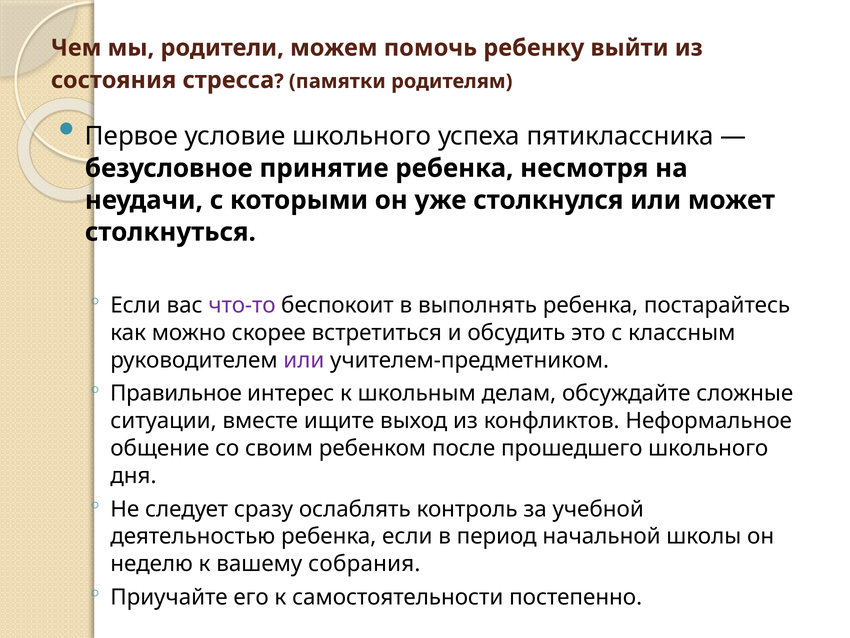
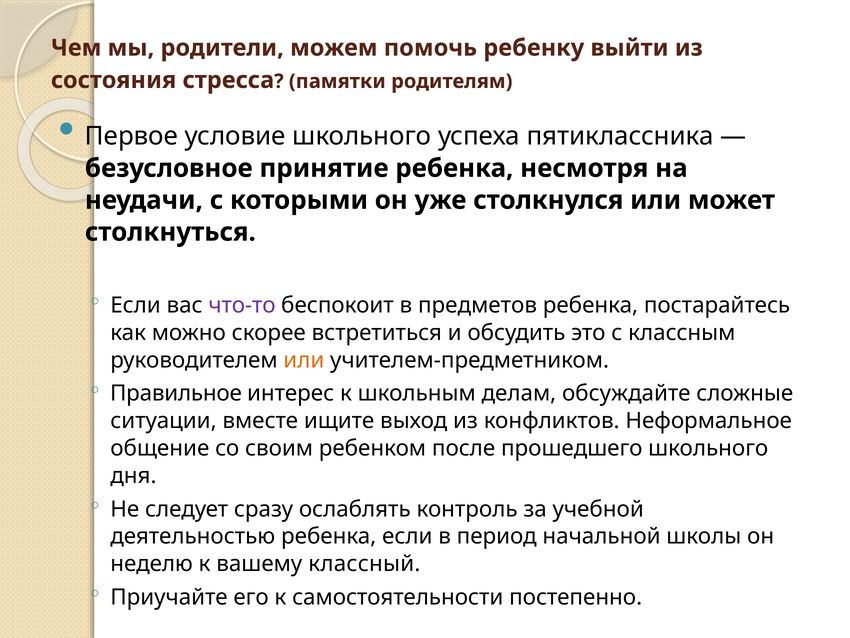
выполнять: выполнять -> предметов
или at (304, 360) colour: purple -> orange
собрания: собрания -> классный
